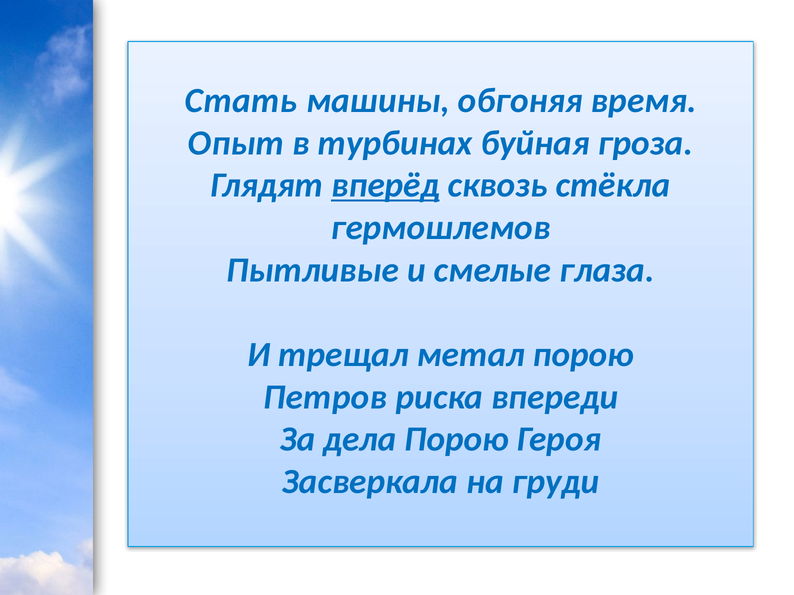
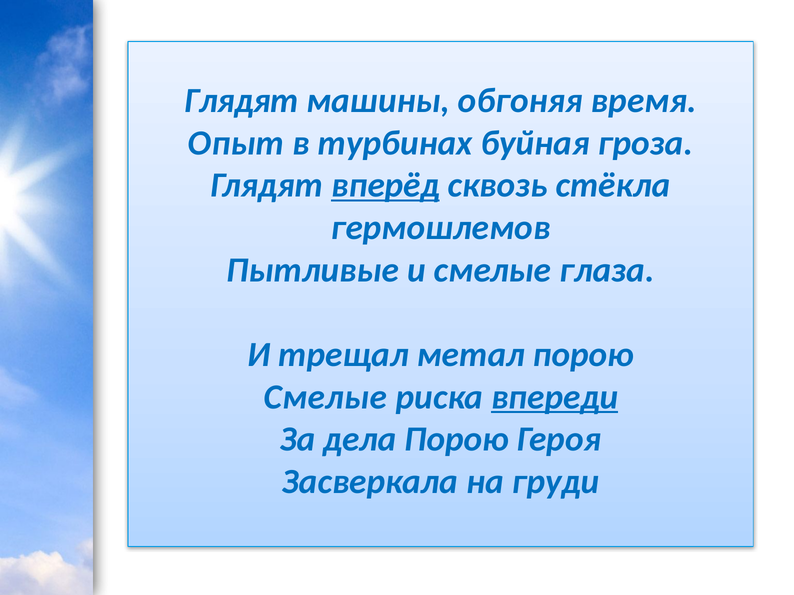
Стать at (241, 101): Стать -> Глядят
Петров at (325, 397): Петров -> Смелые
впереди underline: none -> present
